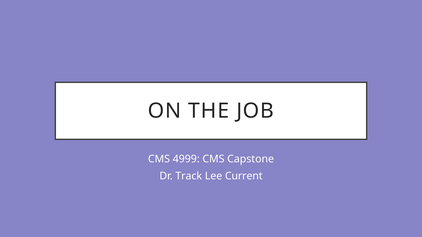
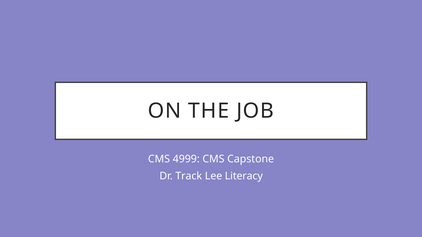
Current: Current -> Literacy
